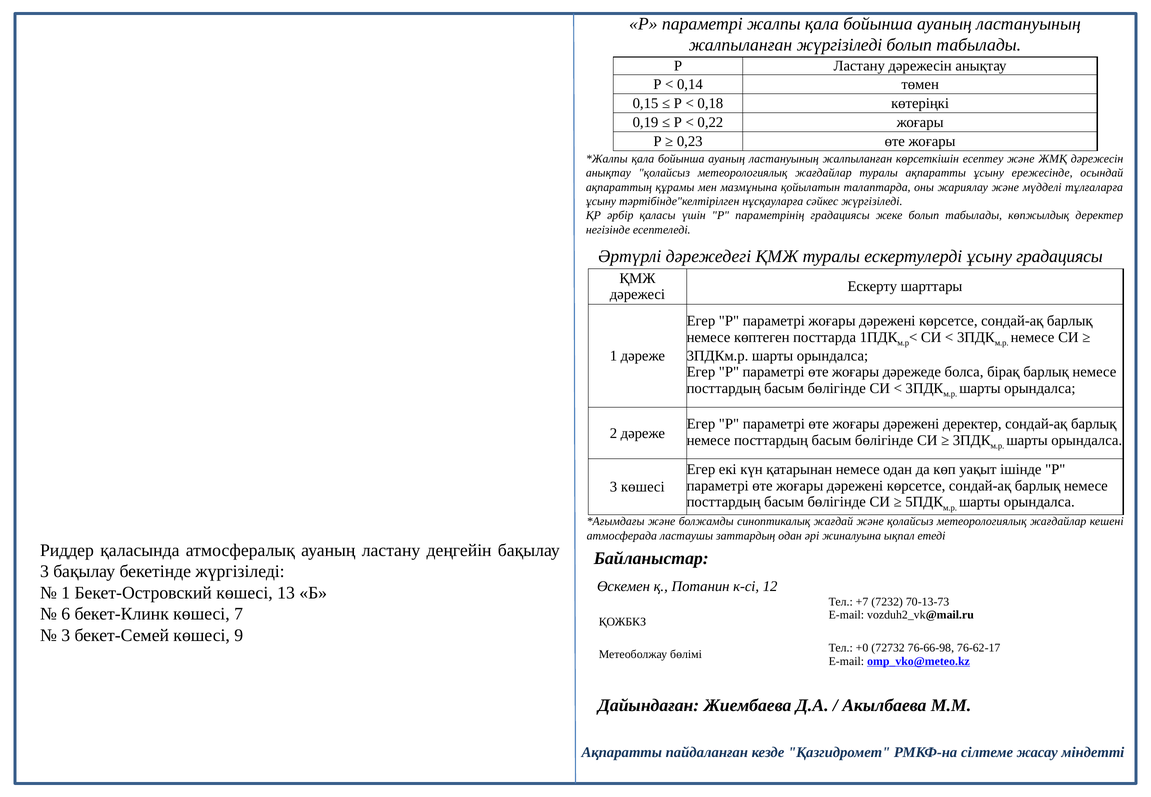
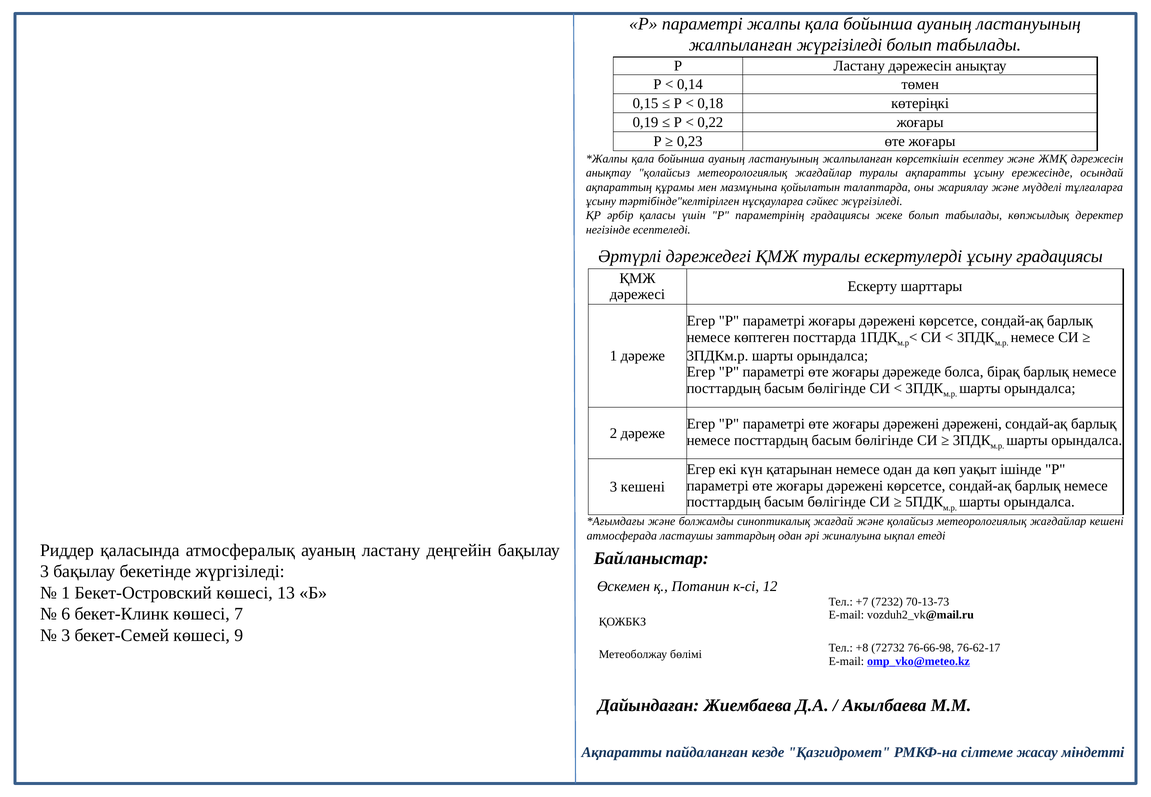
дәрежені деректер: деректер -> дәрежені
3 көшесі: көшесі -> кешені
+0: +0 -> +8
